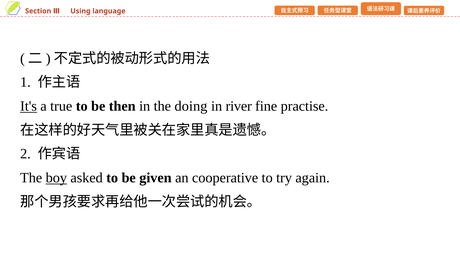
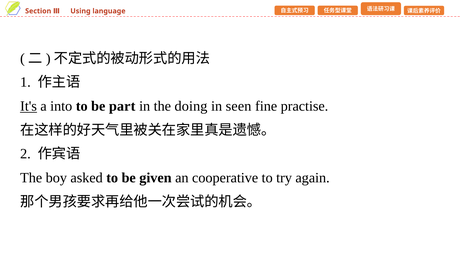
true: true -> into
then: then -> part
river: river -> seen
boy underline: present -> none
